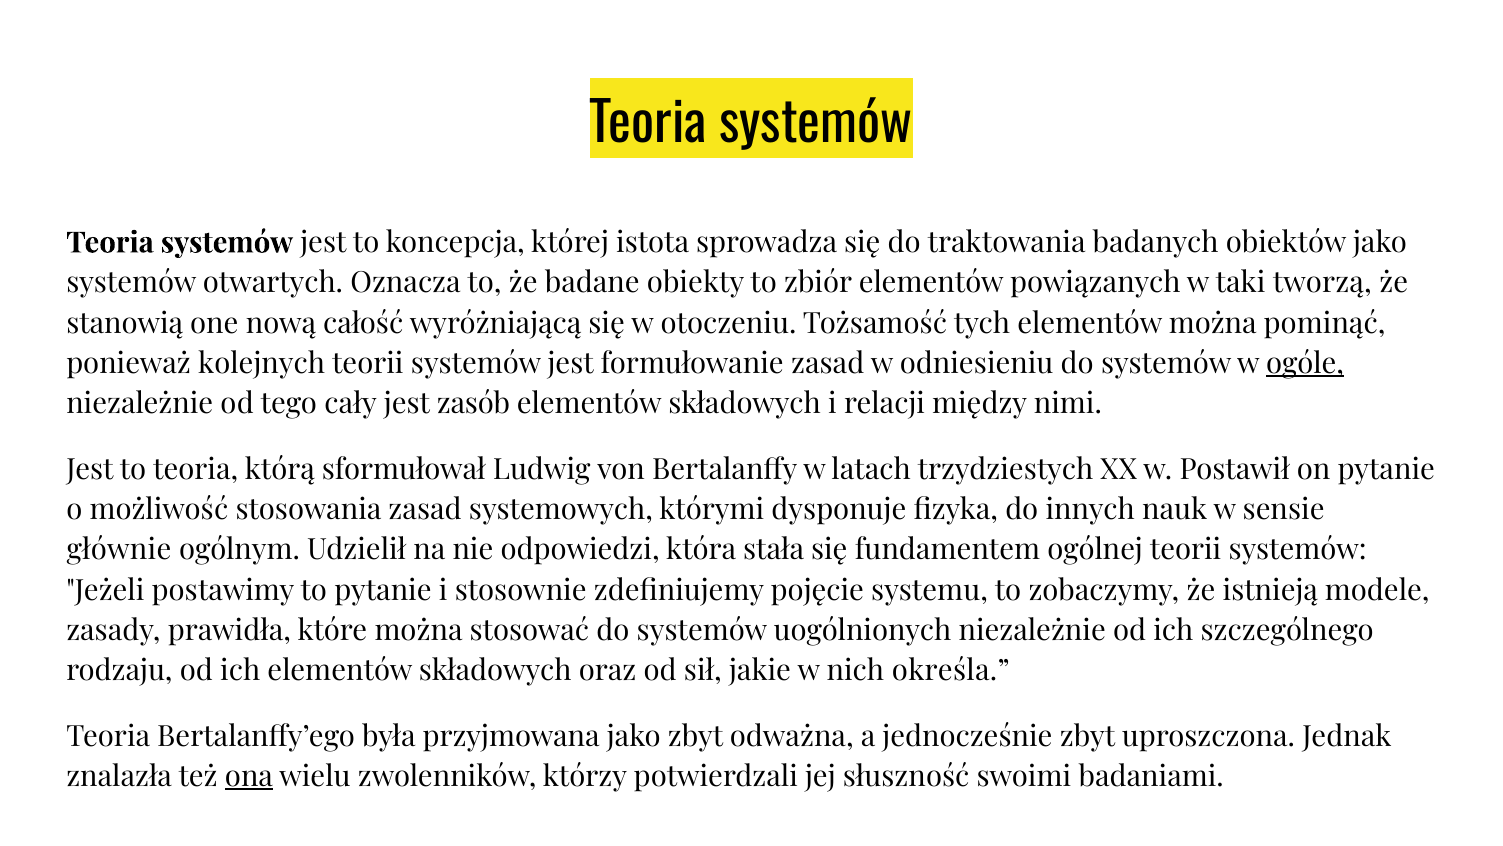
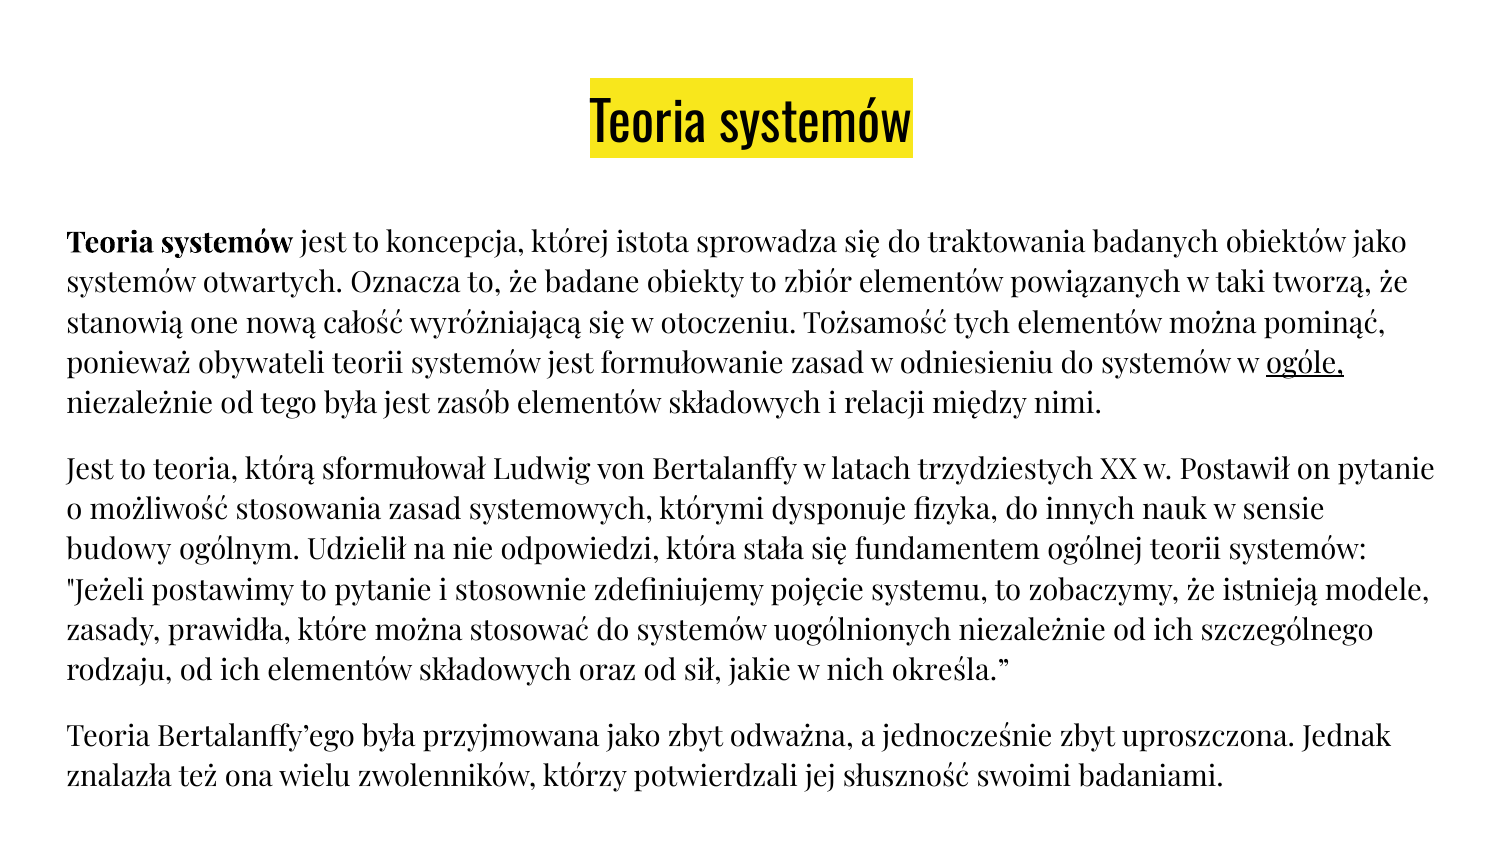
kolejnych: kolejnych -> obywateli
tego cały: cały -> była
głównie: głównie -> budowy
ona underline: present -> none
